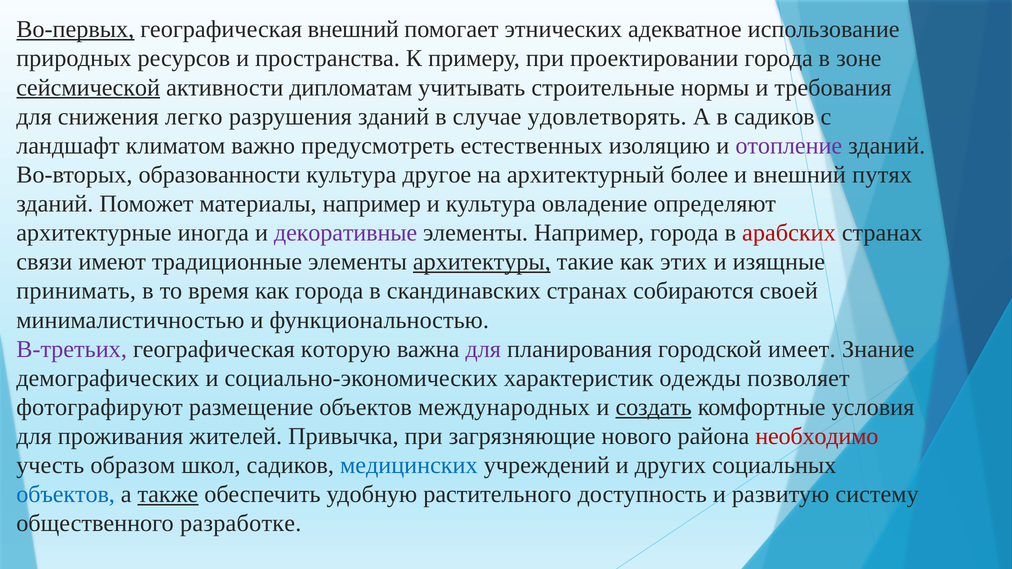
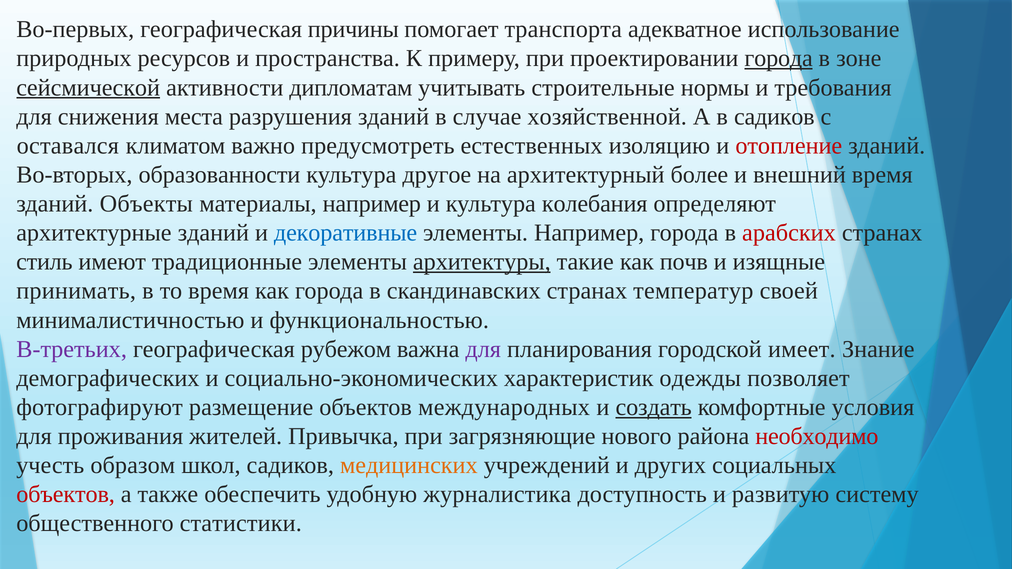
Во-первых underline: present -> none
географическая внешний: внешний -> причины
этнических: этнических -> транспорта
города at (779, 58) underline: none -> present
легко: легко -> места
удовлетворять: удовлетворять -> хозяйственной
ландшафт: ландшафт -> оставался
отопление colour: purple -> red
внешний путях: путях -> время
Поможет: Поможет -> Объекты
овладение: овладение -> колебания
архитектурные иногда: иногда -> зданий
декоративные colour: purple -> blue
связи: связи -> стиль
этих: этих -> почв
собираются: собираются -> температур
которую: которую -> рубежом
медицинских colour: blue -> orange
объектов at (66, 495) colour: blue -> red
также underline: present -> none
растительного: растительного -> журналистика
разработке: разработке -> статистики
